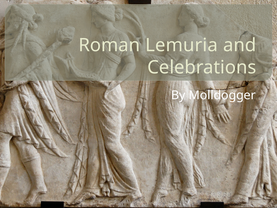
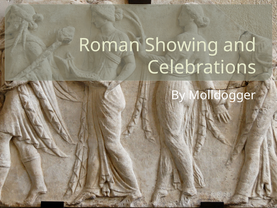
Lemuria: Lemuria -> Showing
